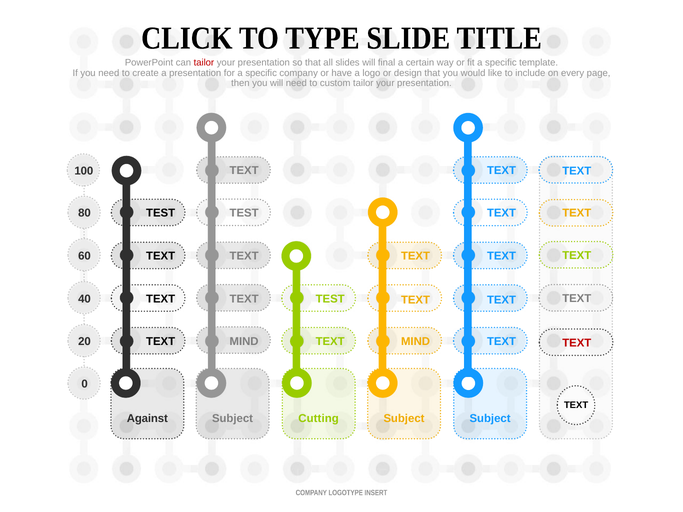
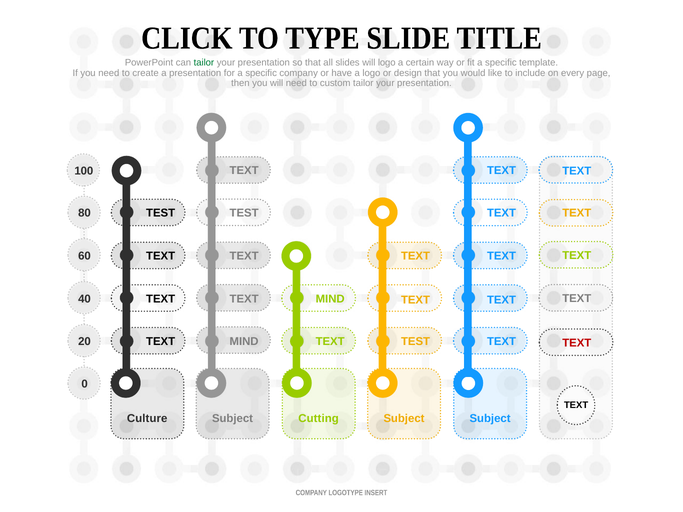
tailor at (204, 63) colour: red -> green
will final: final -> logo
TEST at (330, 299): TEST -> MIND
MIND at (416, 342): MIND -> TEST
Against: Against -> Culture
